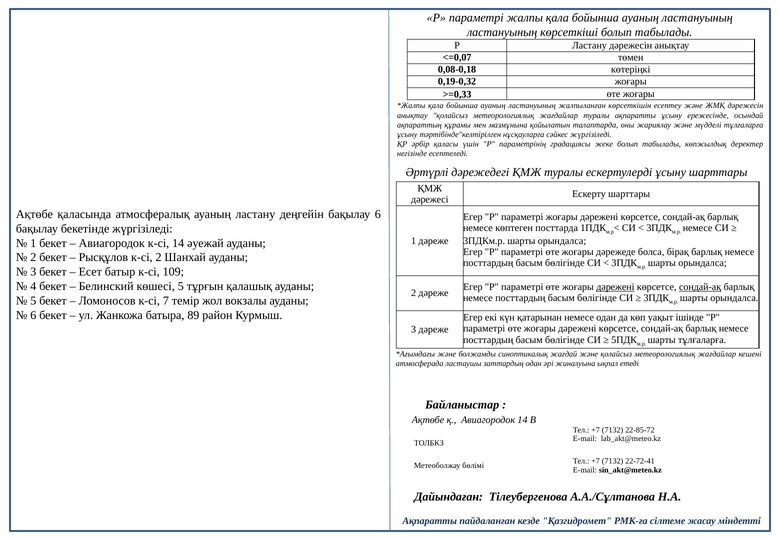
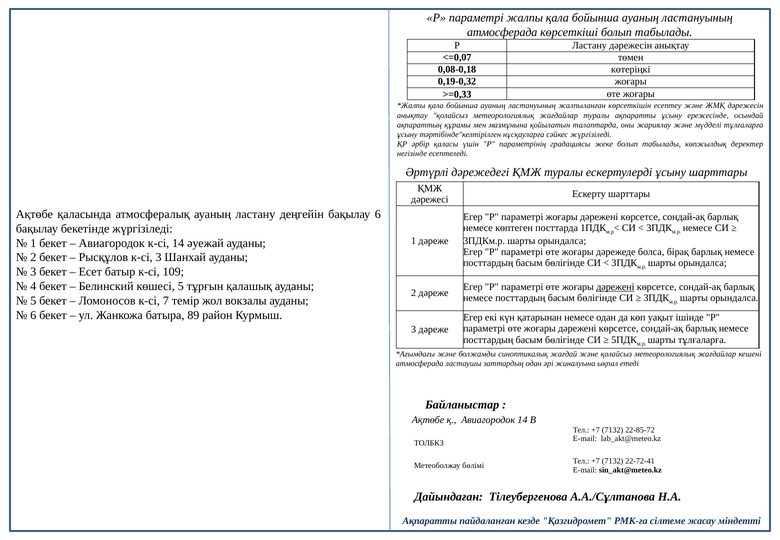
ластануының at (502, 32): ластануының -> атмосферада
к-сі 2: 2 -> 3
сондай-ақ at (700, 287) underline: present -> none
